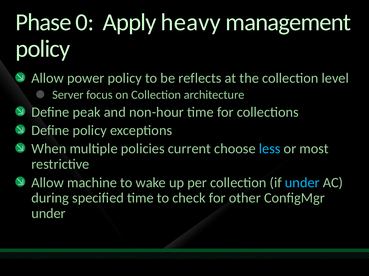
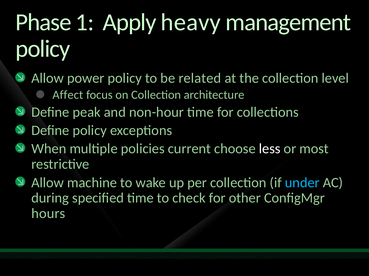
0: 0 -> 1
reflects: reflects -> related
Server: Server -> Affect
less colour: light blue -> white
under at (49, 214): under -> hours
